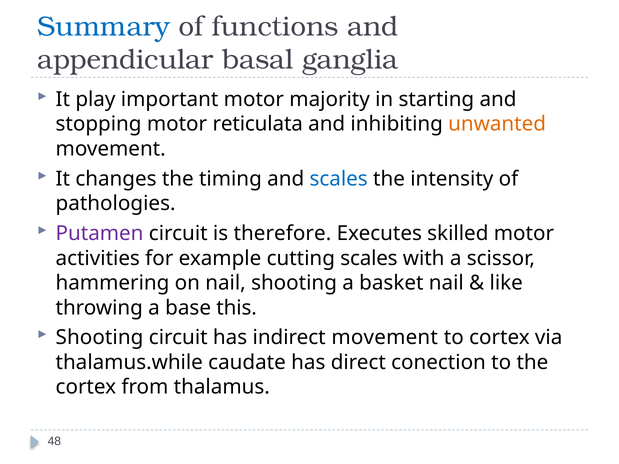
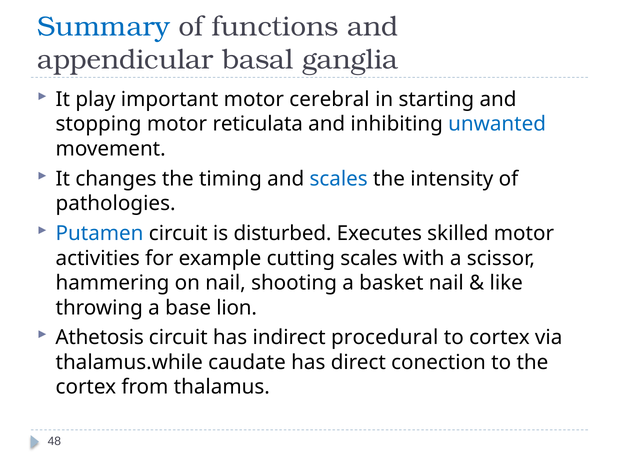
majority: majority -> cerebral
unwanted colour: orange -> blue
Putamen colour: purple -> blue
therefore: therefore -> disturbed
this: this -> lion
Shooting at (100, 338): Shooting -> Athetosis
indirect movement: movement -> procedural
